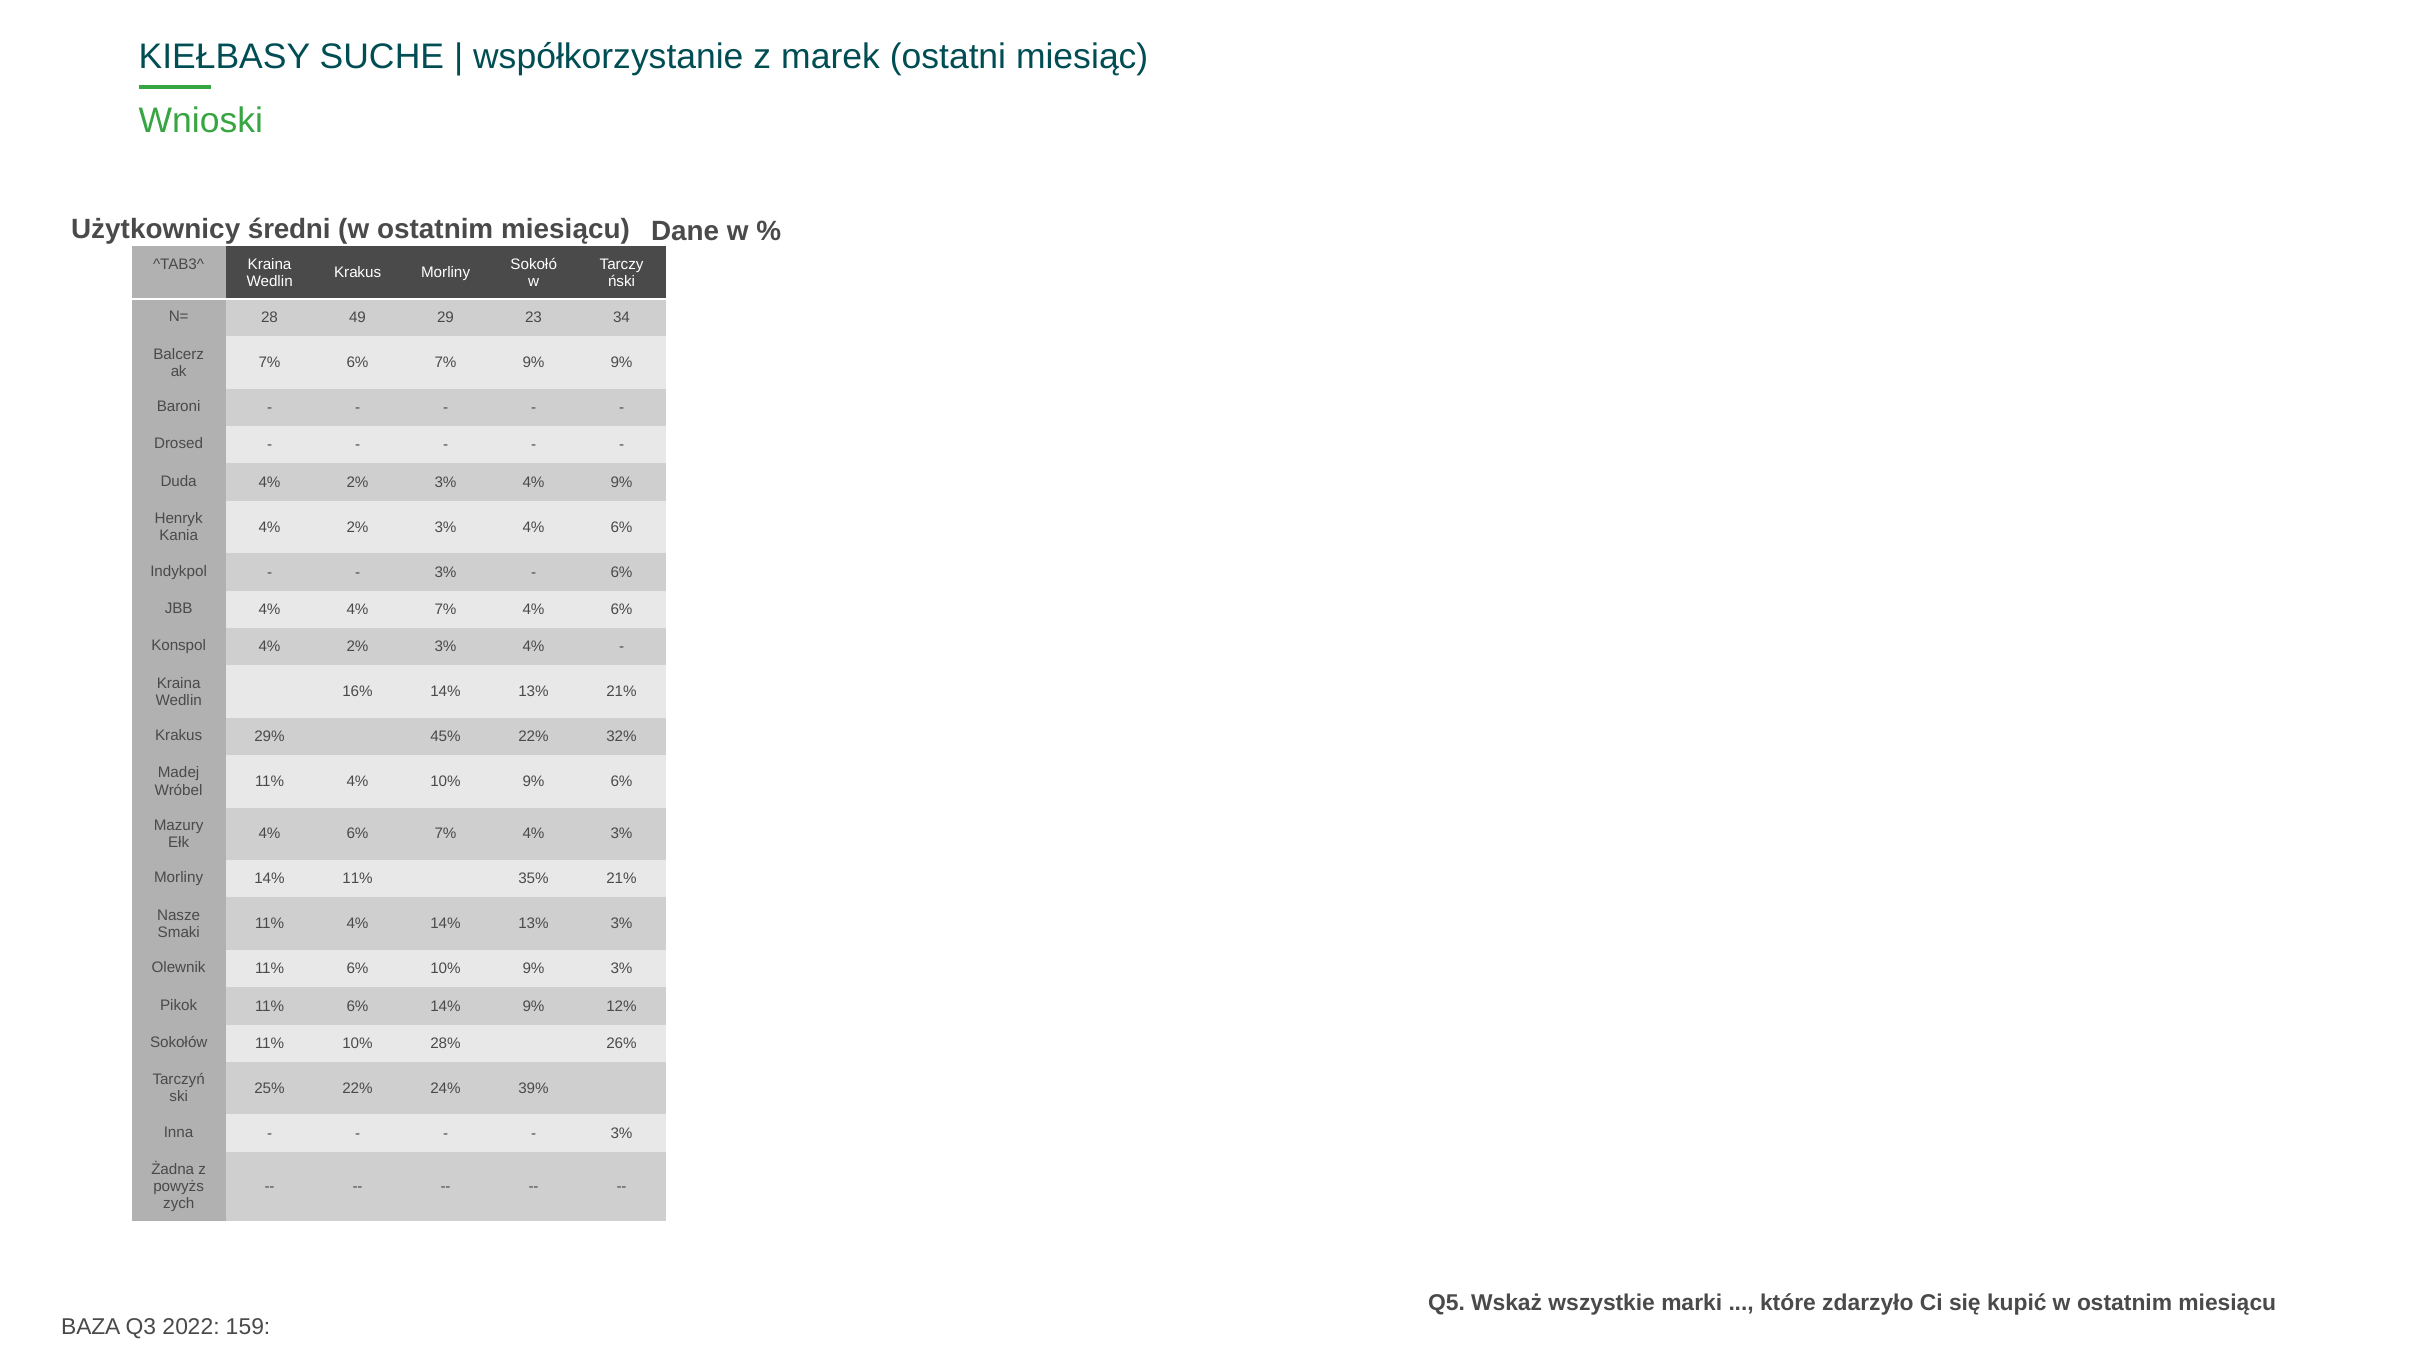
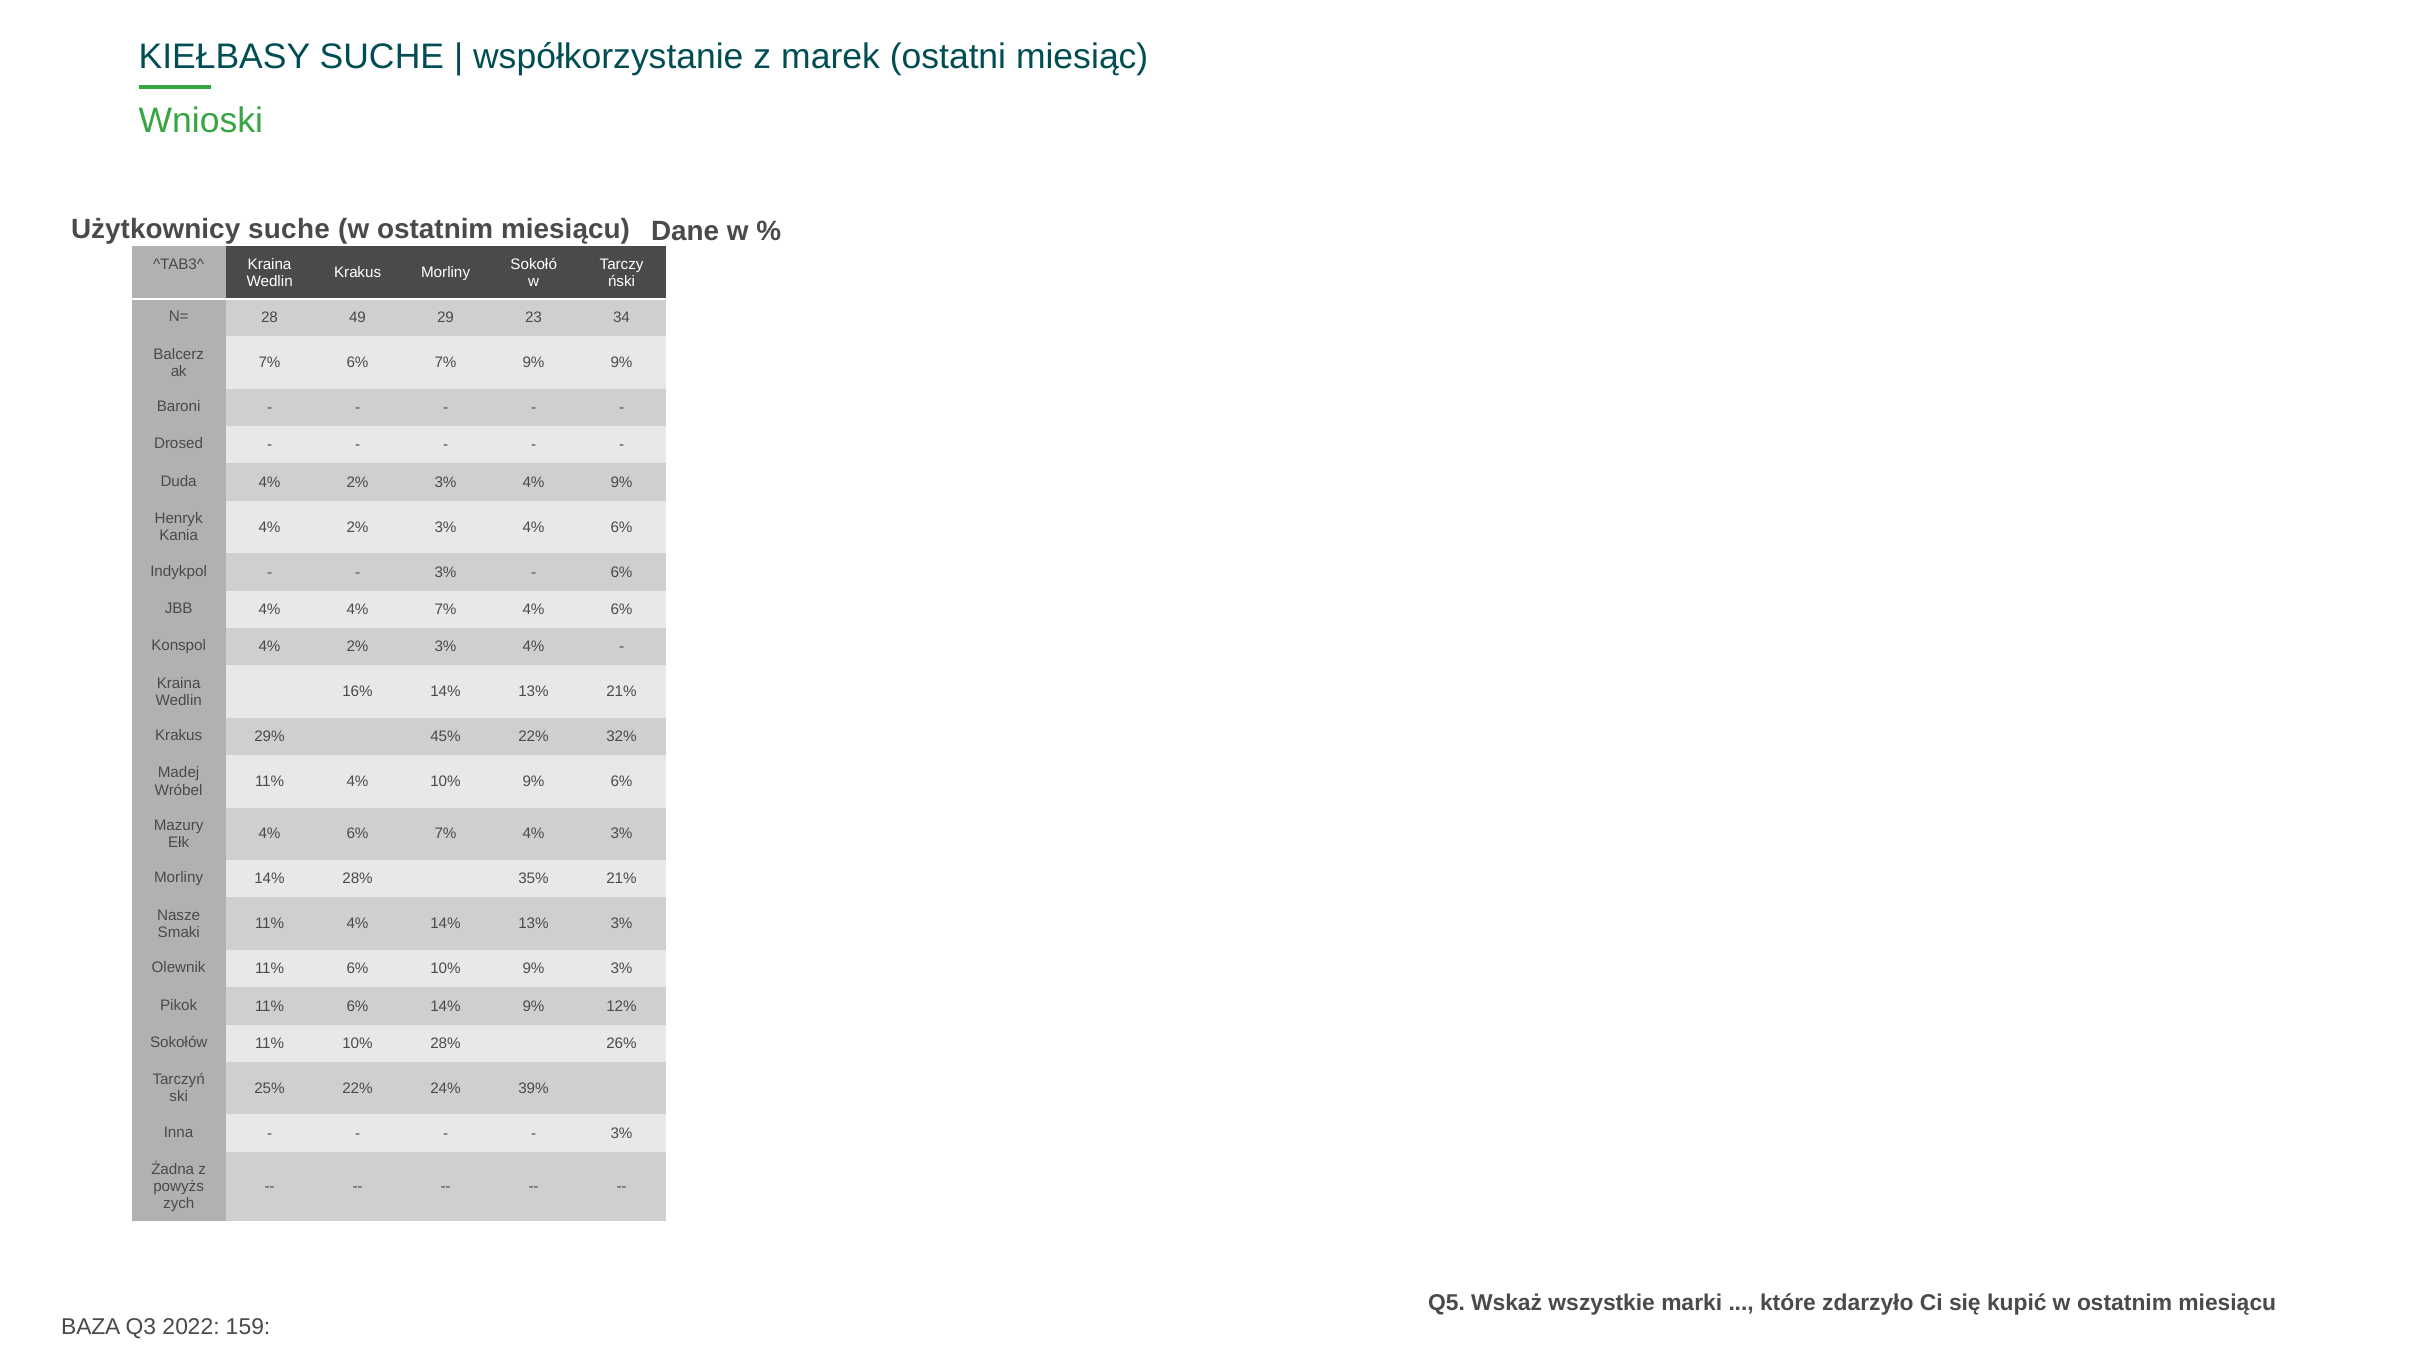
Użytkownicy średni: średni -> suche
14% 11%: 11% -> 28%
